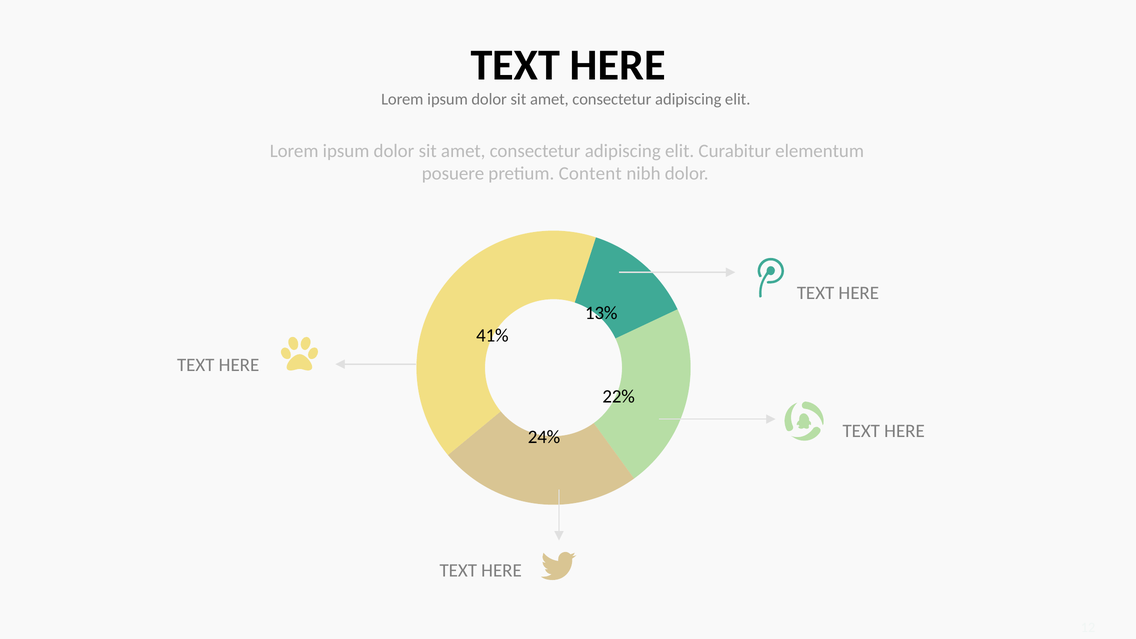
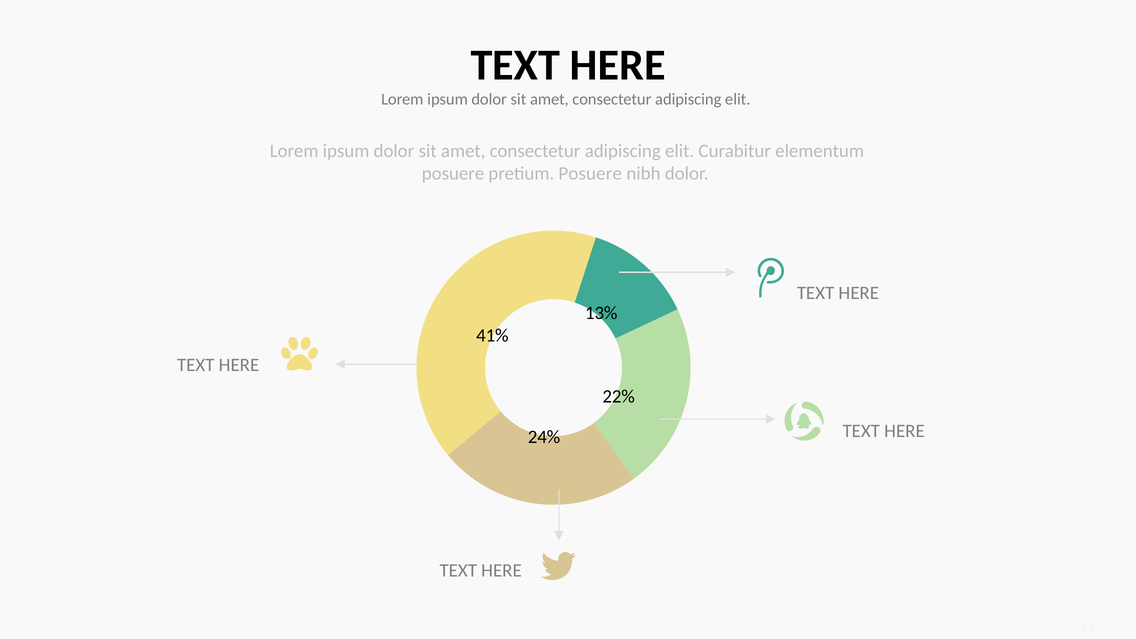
pretium Content: Content -> Posuere
